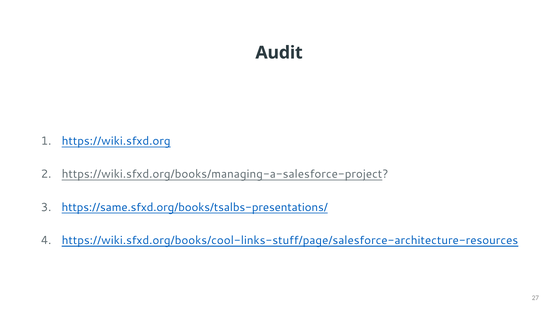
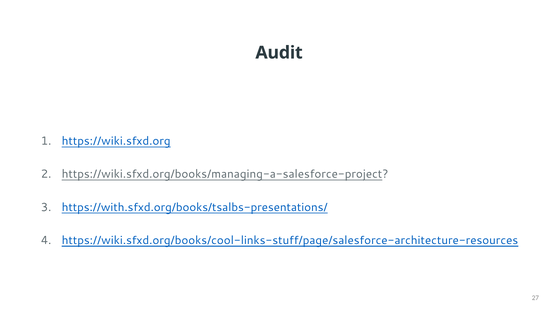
https://same.sfxd.org/books/tsalbs-presentations/: https://same.sfxd.org/books/tsalbs-presentations/ -> https://with.sfxd.org/books/tsalbs-presentations/
